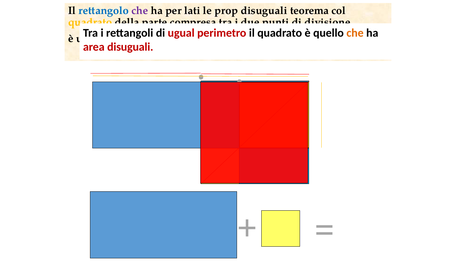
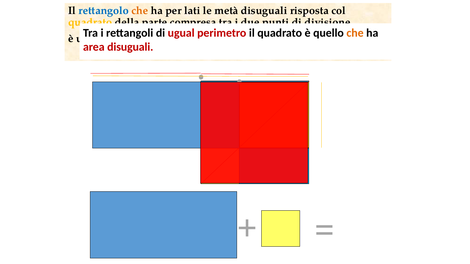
che at (140, 11) colour: purple -> orange
le prop: prop -> metà
teorema: teorema -> risposta
